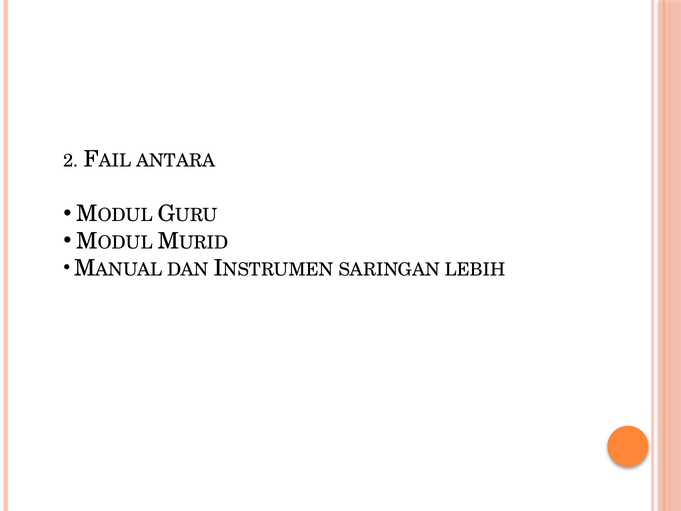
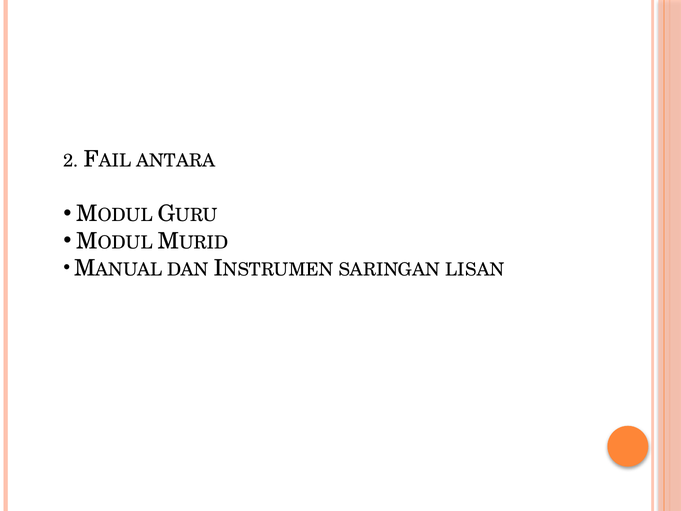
LEBIH: LEBIH -> LISAN
